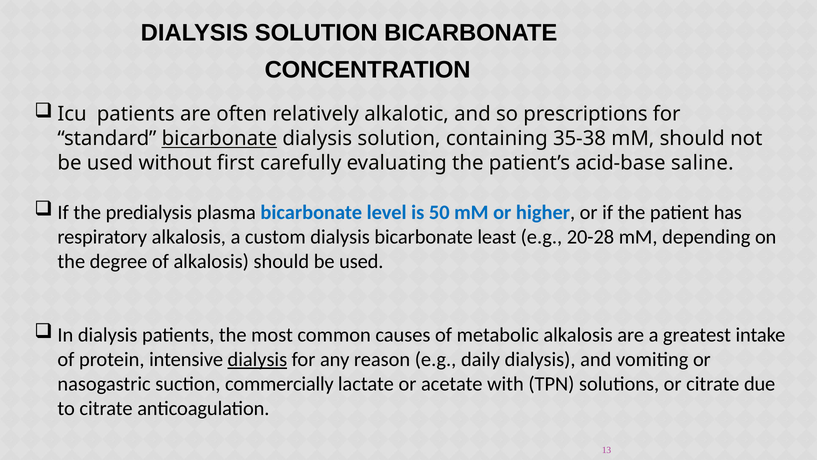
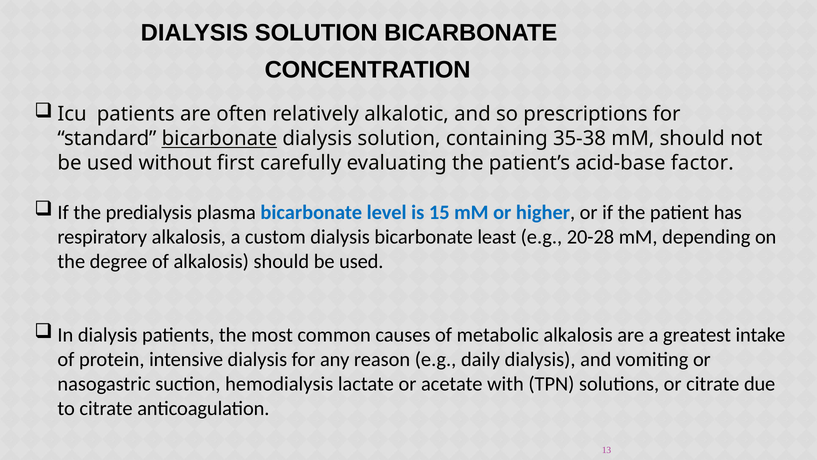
saline: saline -> factor
50: 50 -> 15
dialysis at (257, 359) underline: present -> none
commercially: commercially -> hemodialysis
